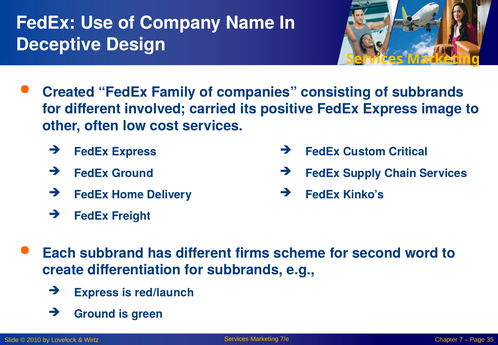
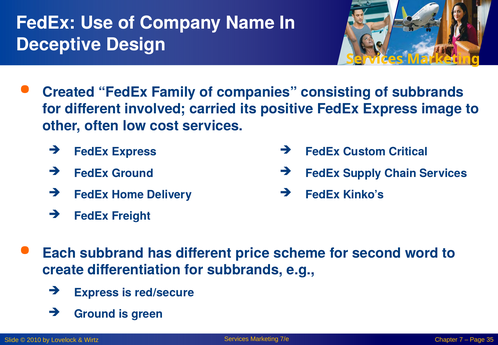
firms: firms -> price
red/launch: red/launch -> red/secure
